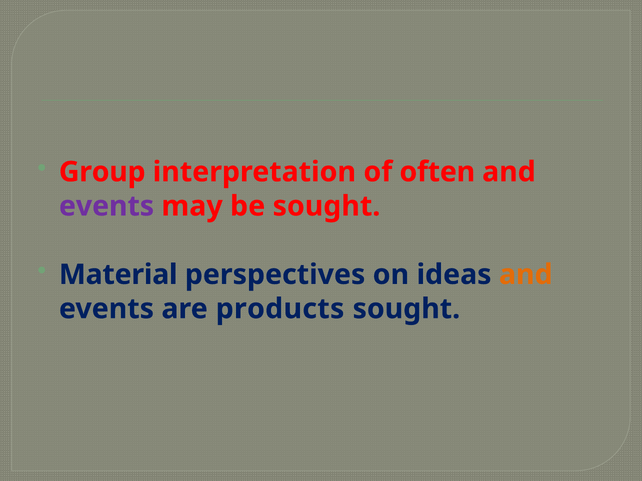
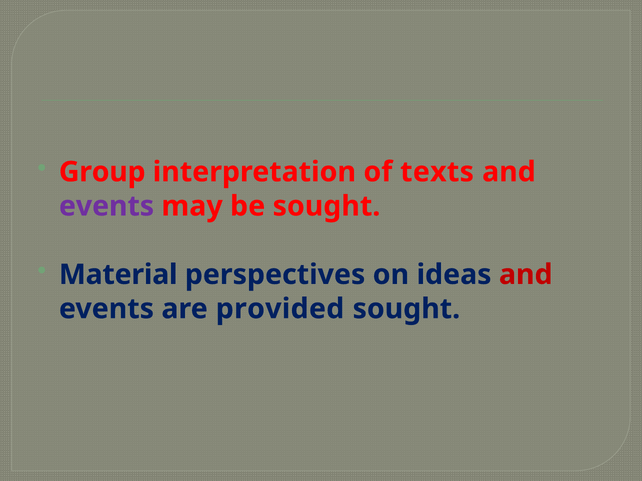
often: often -> texts
and at (526, 275) colour: orange -> red
products: products -> provided
